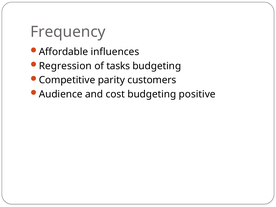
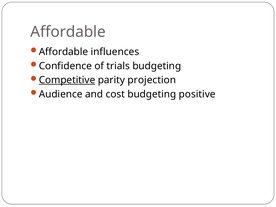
Frequency at (68, 32): Frequency -> Affordable
Regression: Regression -> Confidence
tasks: tasks -> trials
Competitive underline: none -> present
customers: customers -> projection
